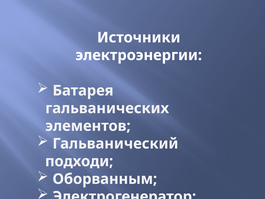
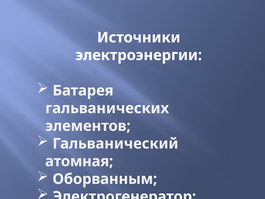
подходи: подходи -> атомная
